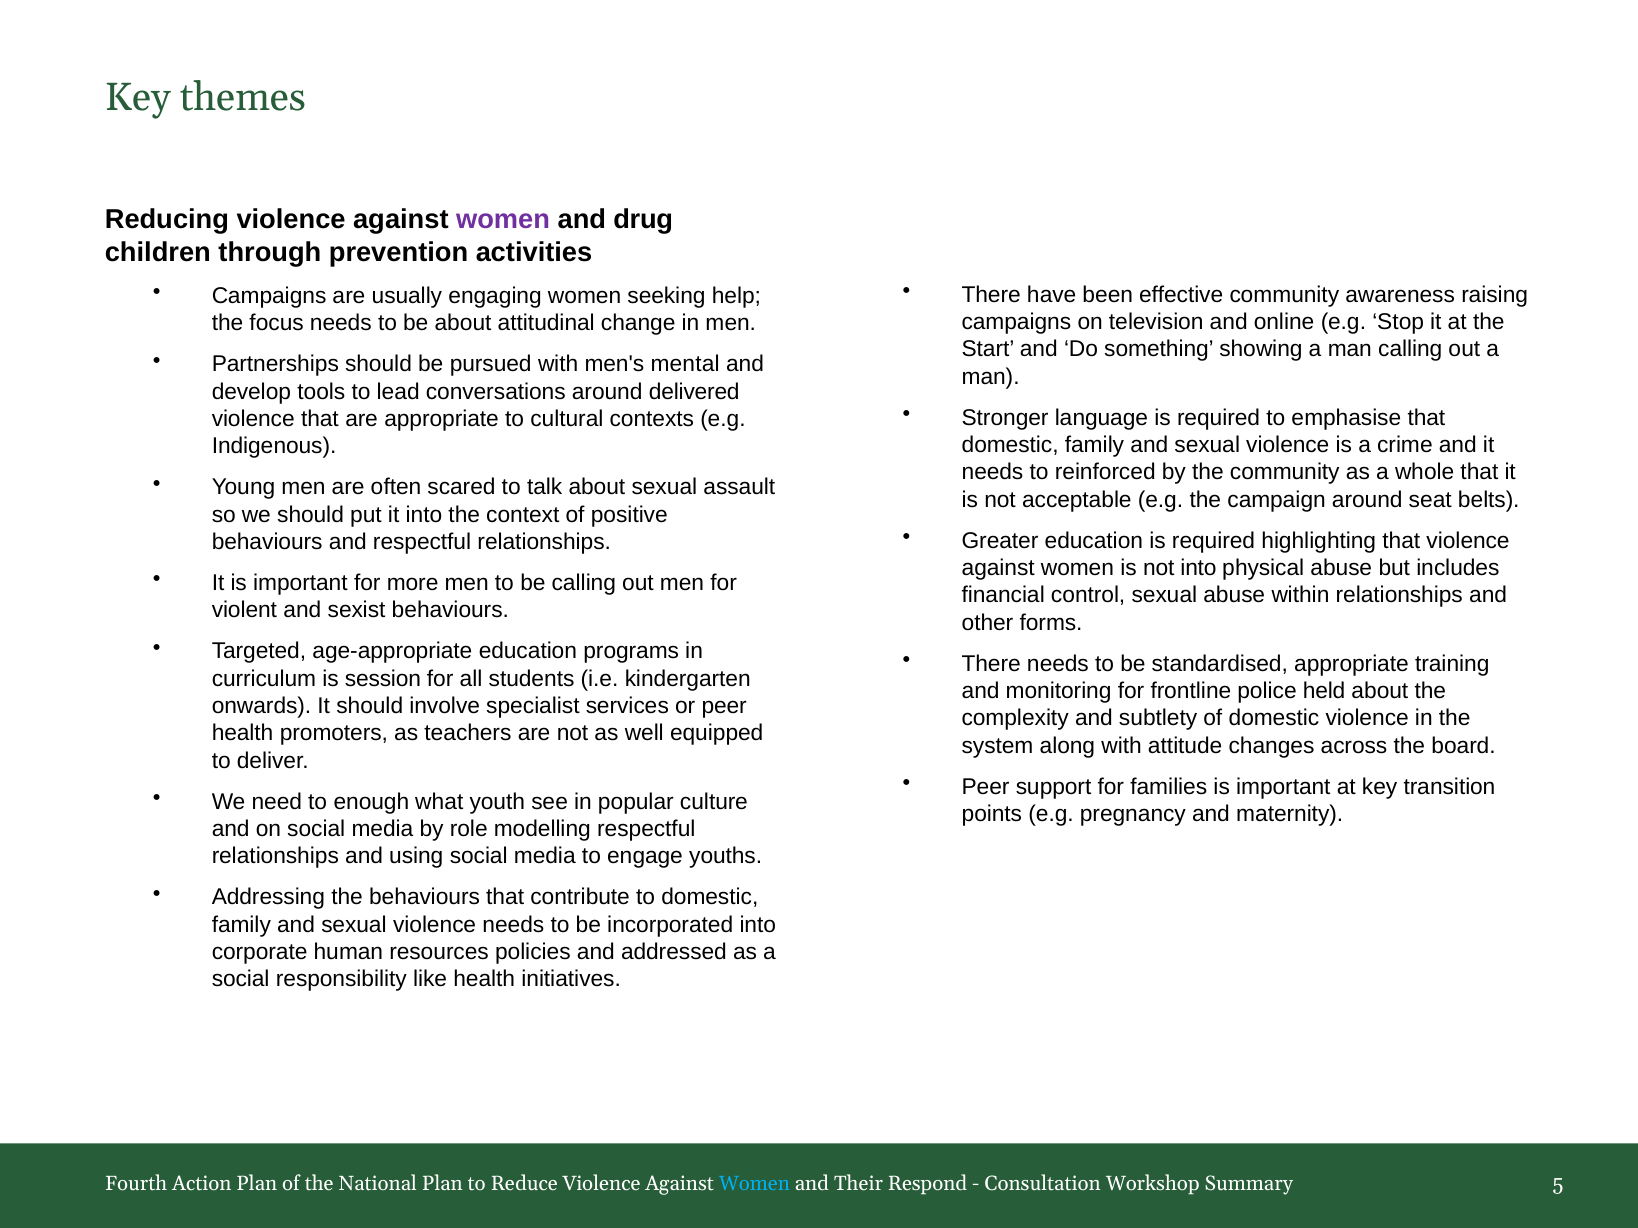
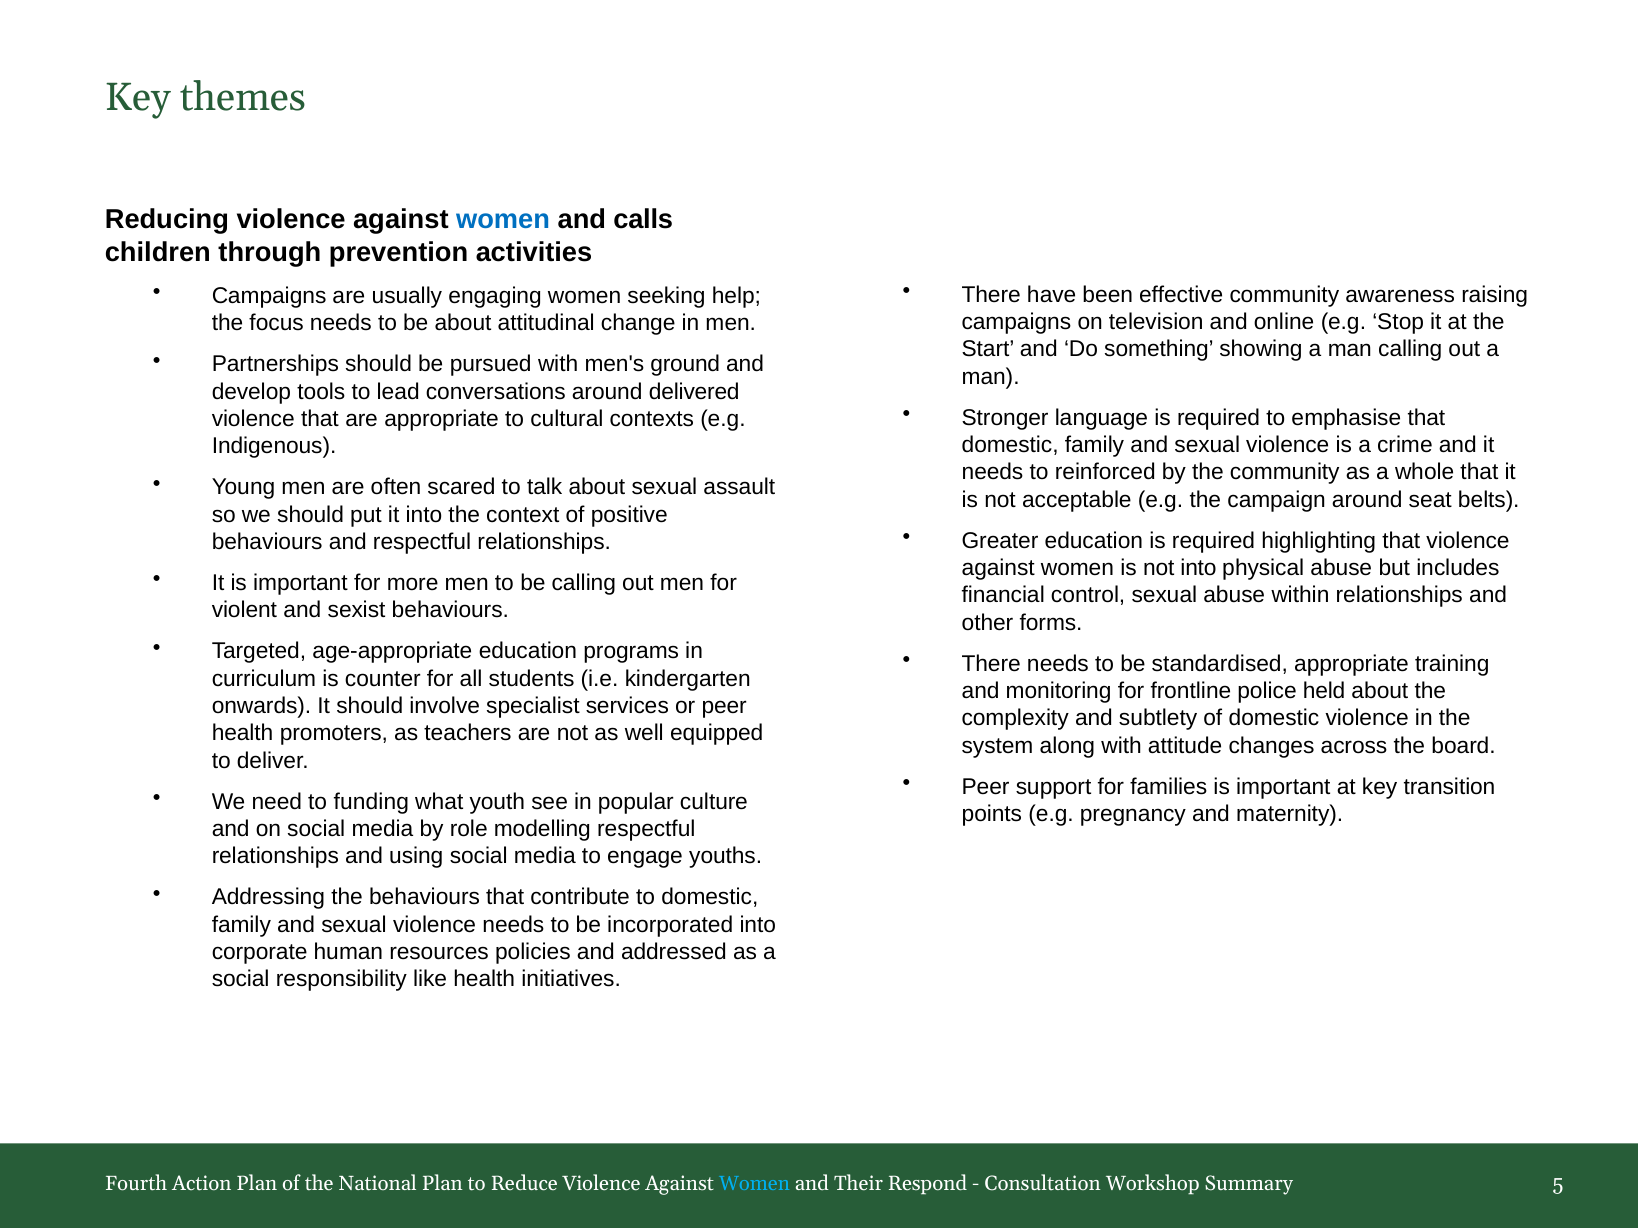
women at (503, 220) colour: purple -> blue
drug: drug -> calls
mental: mental -> ground
session: session -> counter
enough: enough -> funding
